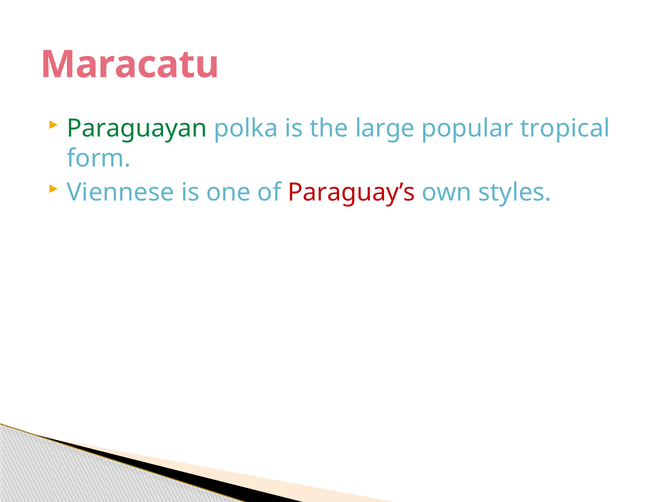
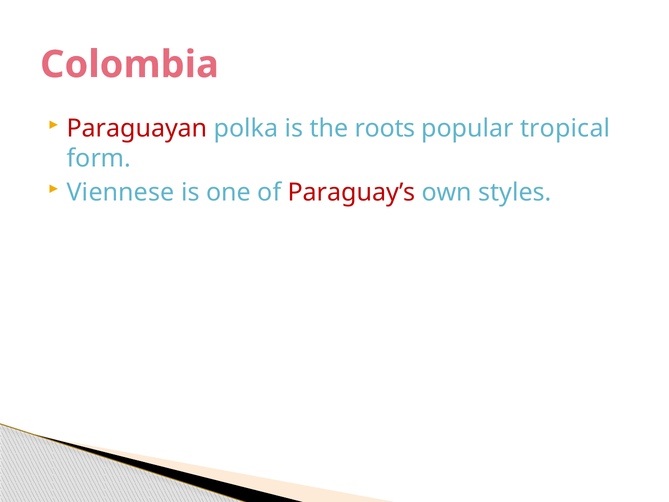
Maracatu: Maracatu -> Colombia
Paraguayan colour: green -> red
large: large -> roots
